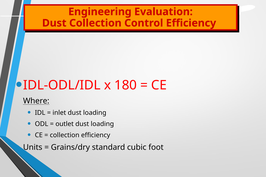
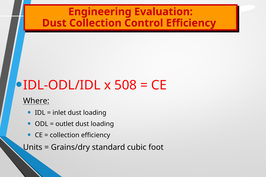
180: 180 -> 508
